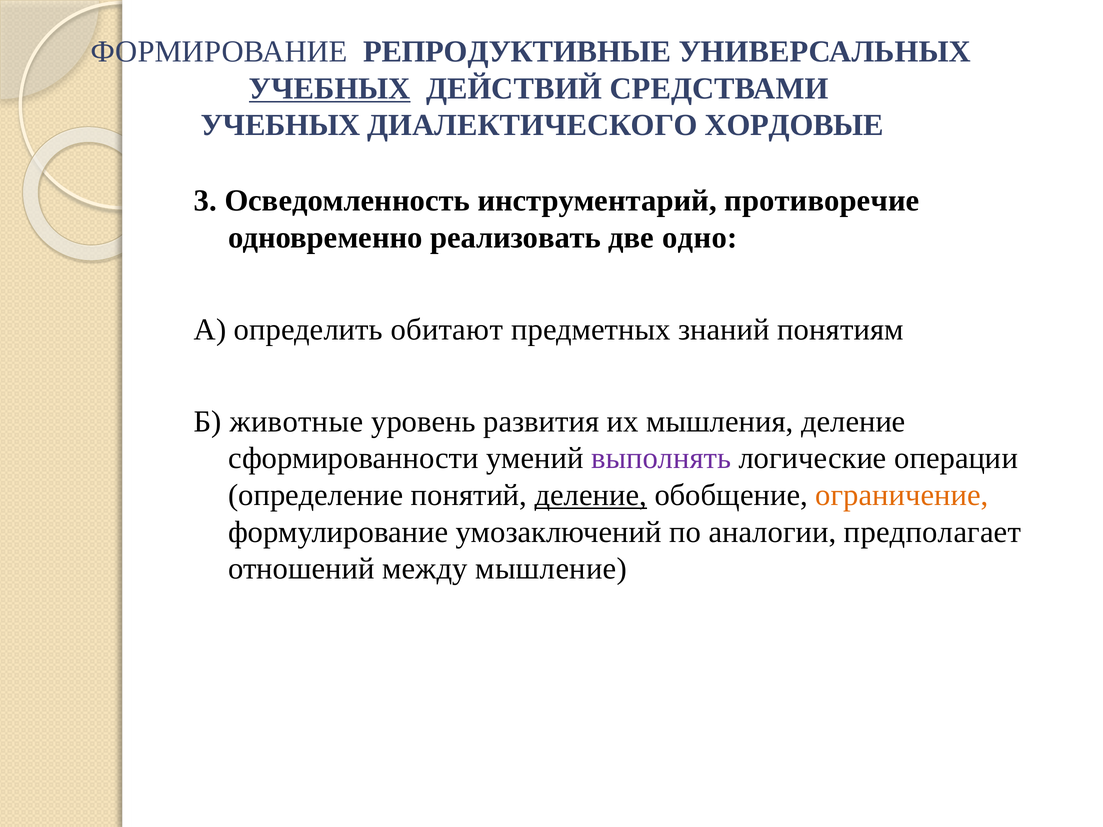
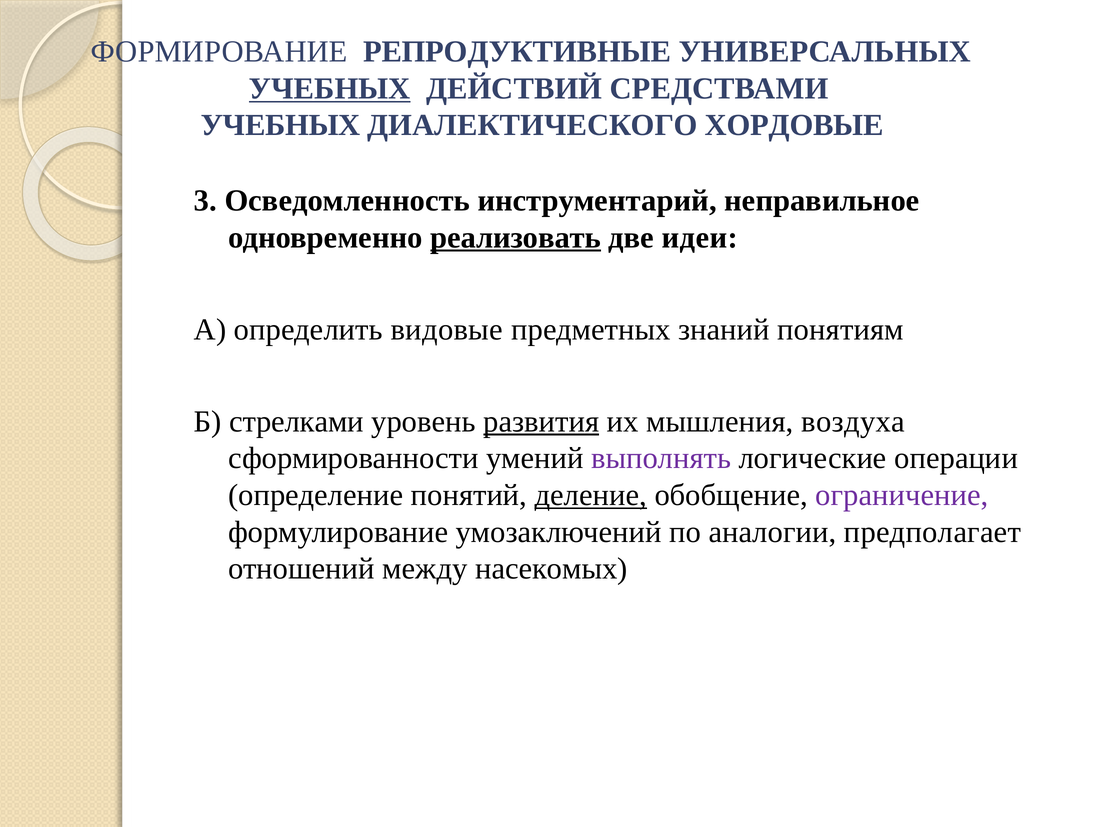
противоречие: противоречие -> неправильное
реализовать underline: none -> present
одно: одно -> идеи
обитают: обитают -> видовые
животные: животные -> стрелками
развития underline: none -> present
мышления деление: деление -> воздуха
ограничение colour: orange -> purple
мышление: мышление -> насекомых
